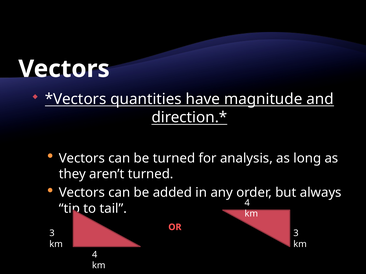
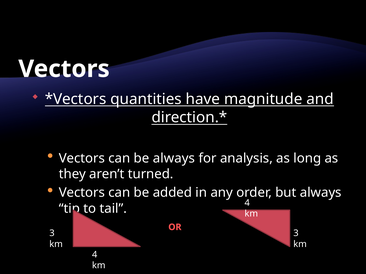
be turned: turned -> always
